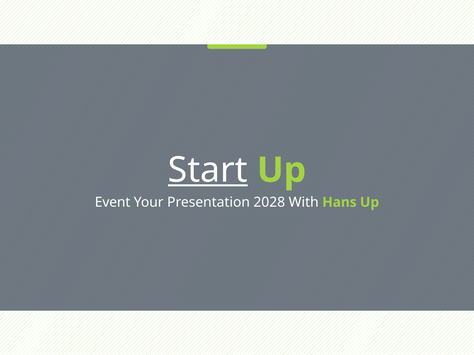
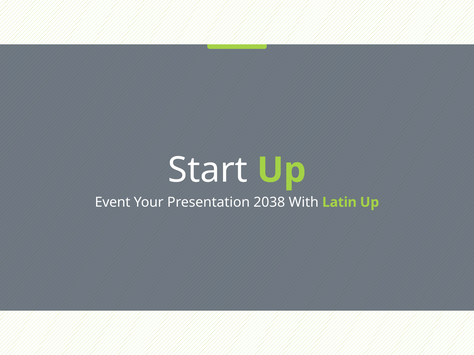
Start underline: present -> none
2028: 2028 -> 2038
Hans: Hans -> Latin
